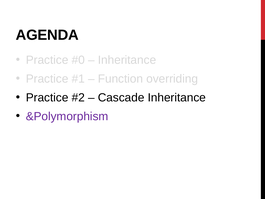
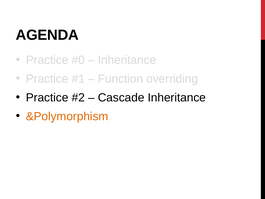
&Polymorphism colour: purple -> orange
